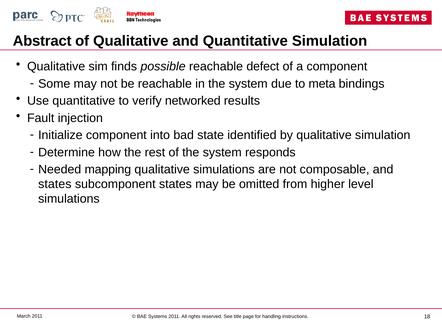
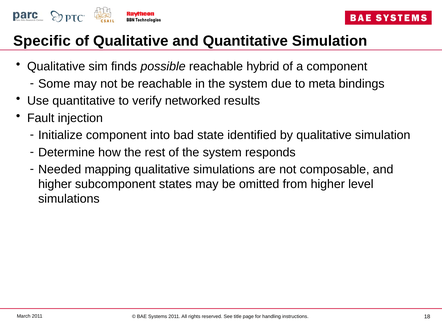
Abstract: Abstract -> Specific
defect: defect -> hybrid
states at (55, 184): states -> higher
